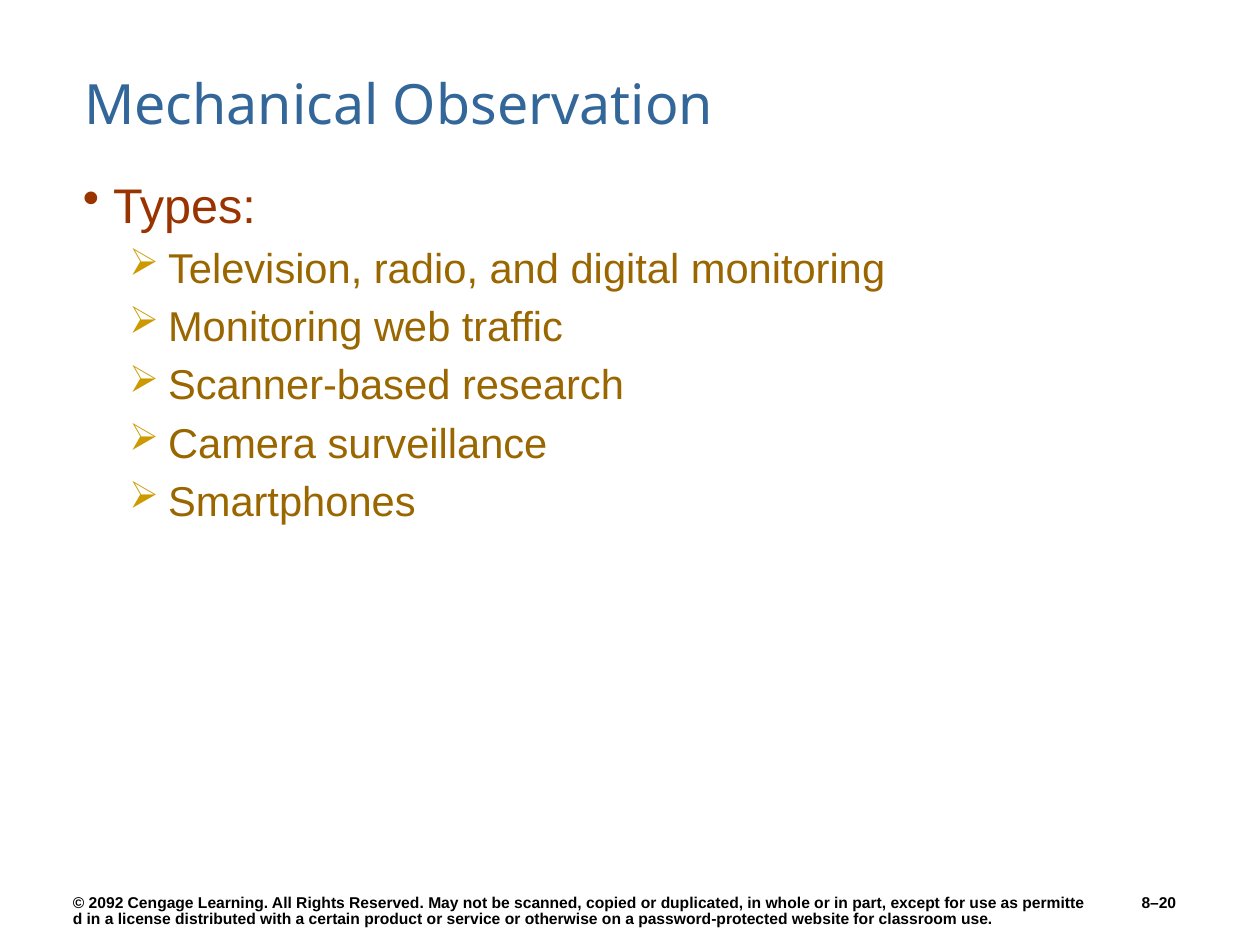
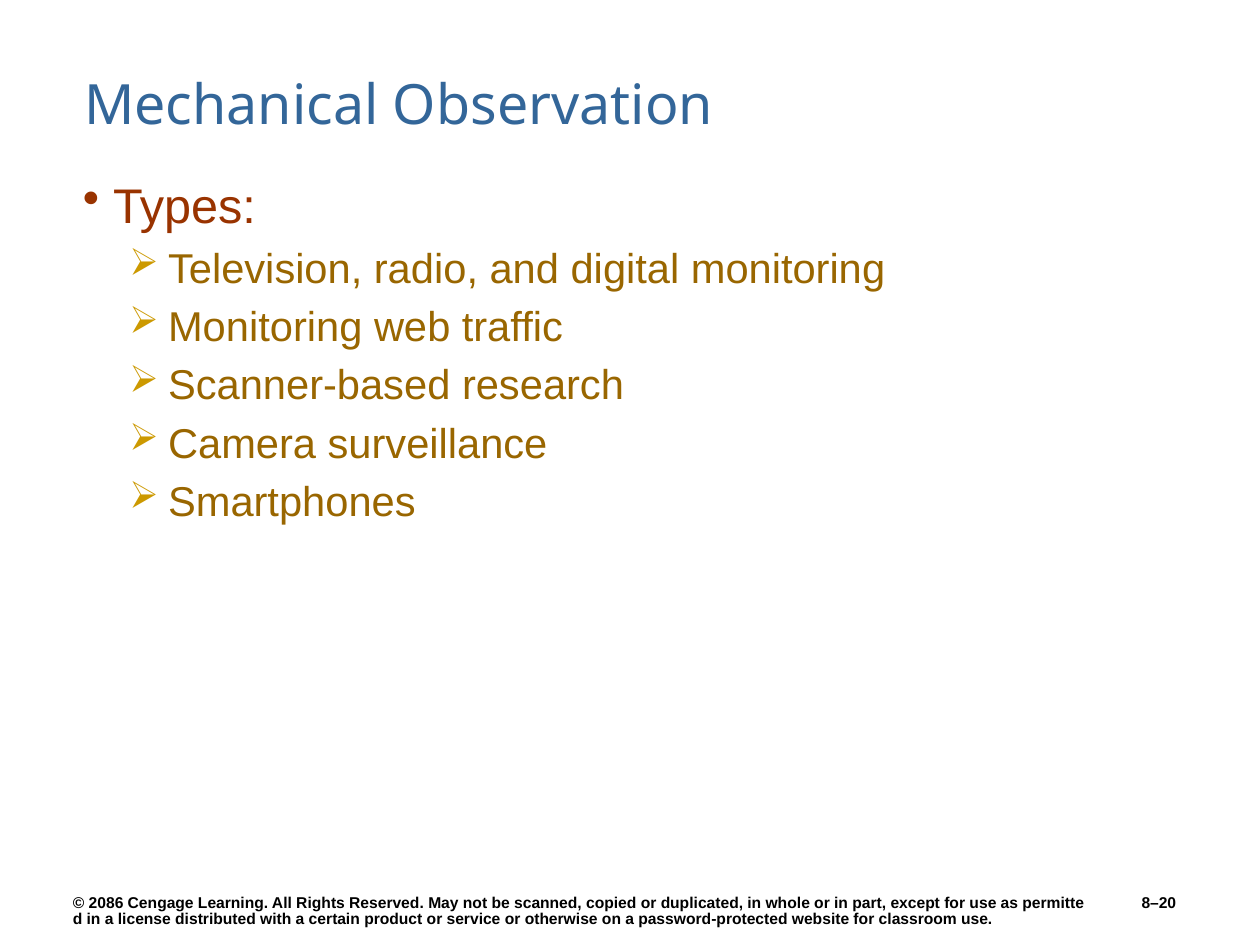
2092: 2092 -> 2086
